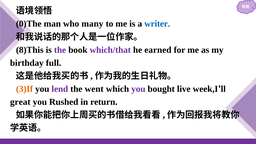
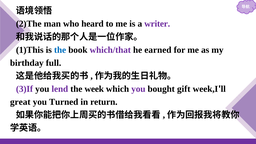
0)The: 0)The -> 2)The
many: many -> heard
writer colour: blue -> purple
8)This: 8)This -> 1)This
the at (60, 50) colour: purple -> blue
3)If colour: orange -> purple
went: went -> week
live: live -> gift
Rushed: Rushed -> Turned
